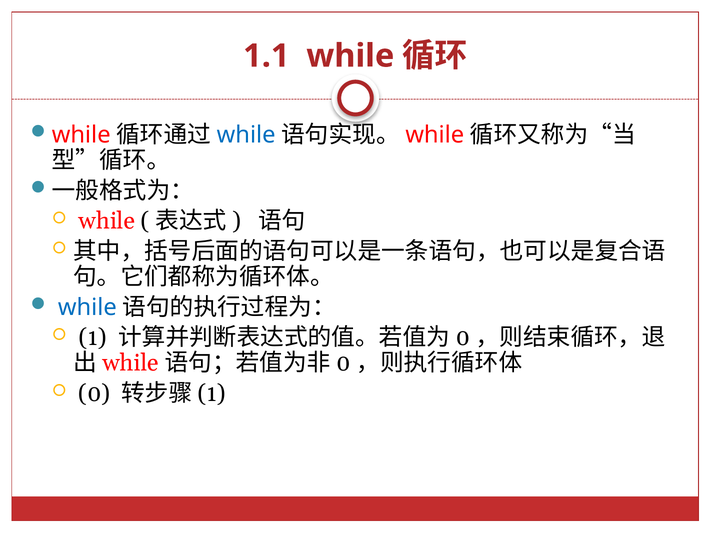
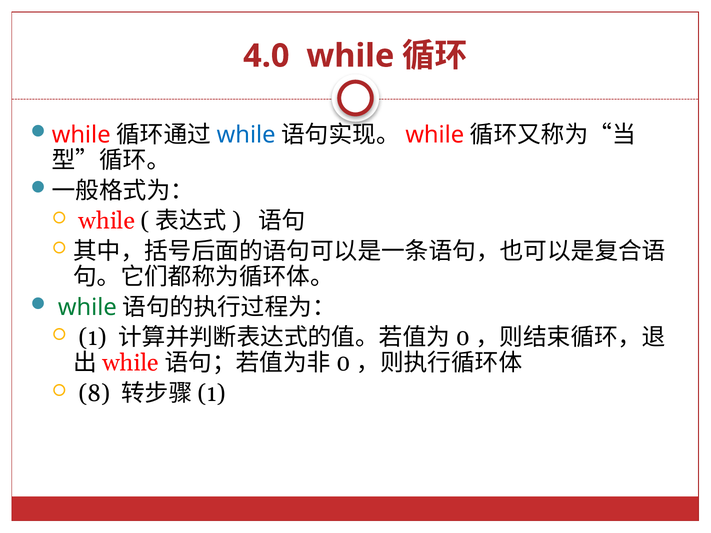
1.1: 1.1 -> 4.0
while at (87, 307) colour: blue -> green
0 at (94, 394): 0 -> 8
